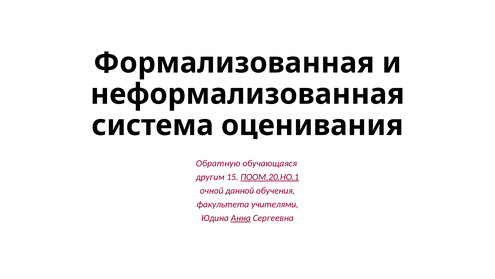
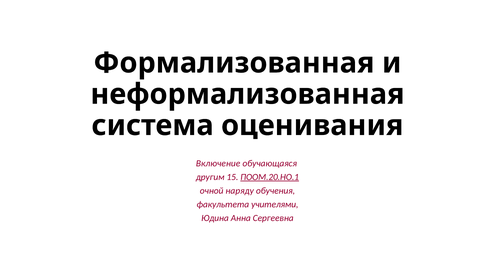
Обратную: Обратную -> Включение
данной: данной -> наряду
Анна underline: present -> none
